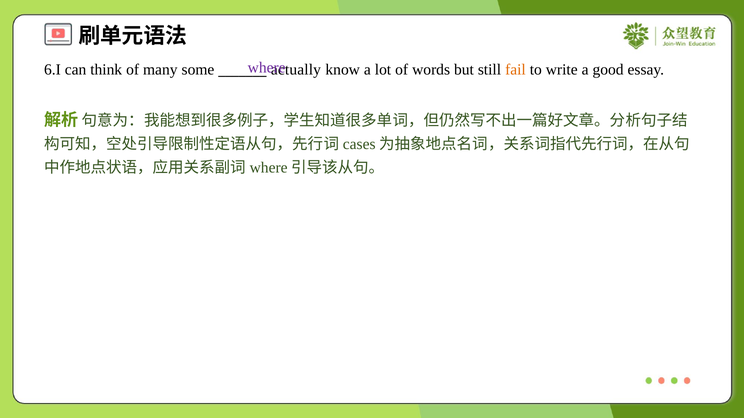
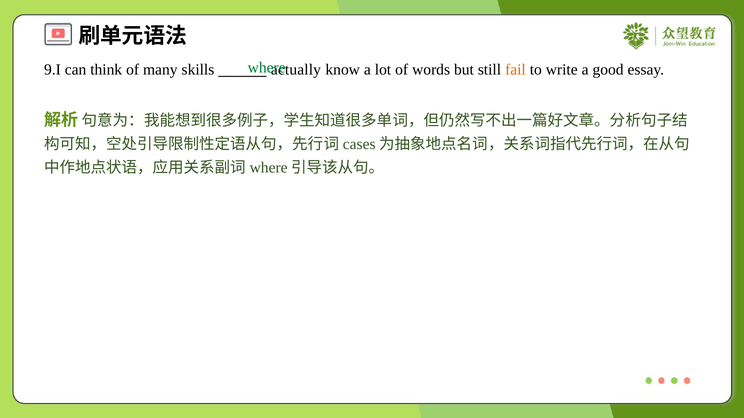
where colour: purple -> green
6.I: 6.I -> 9.I
some: some -> skills
